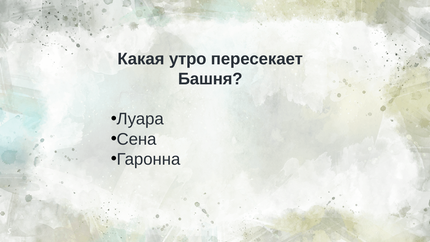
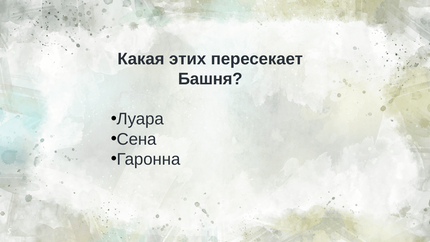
утро: утро -> этих
